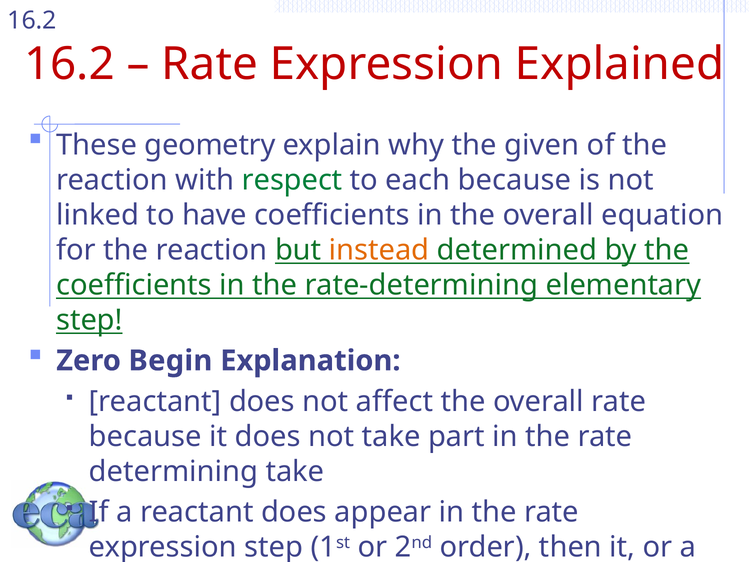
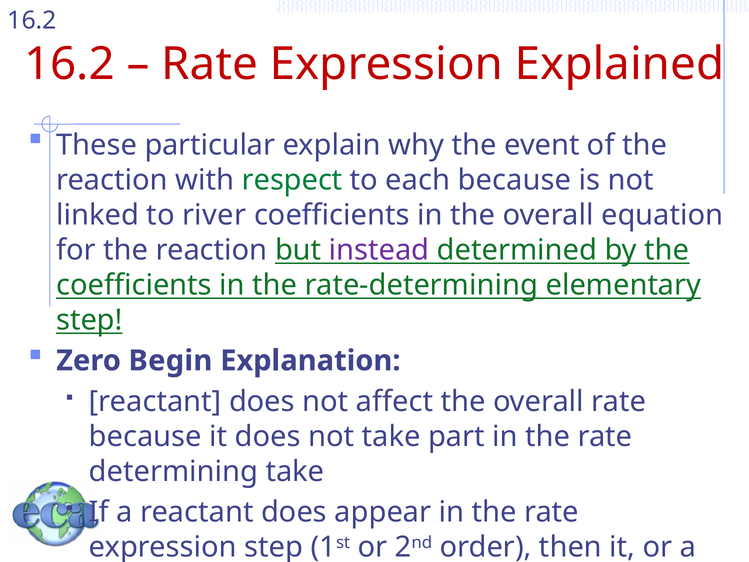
geometry: geometry -> particular
given: given -> event
have: have -> river
instead colour: orange -> purple
